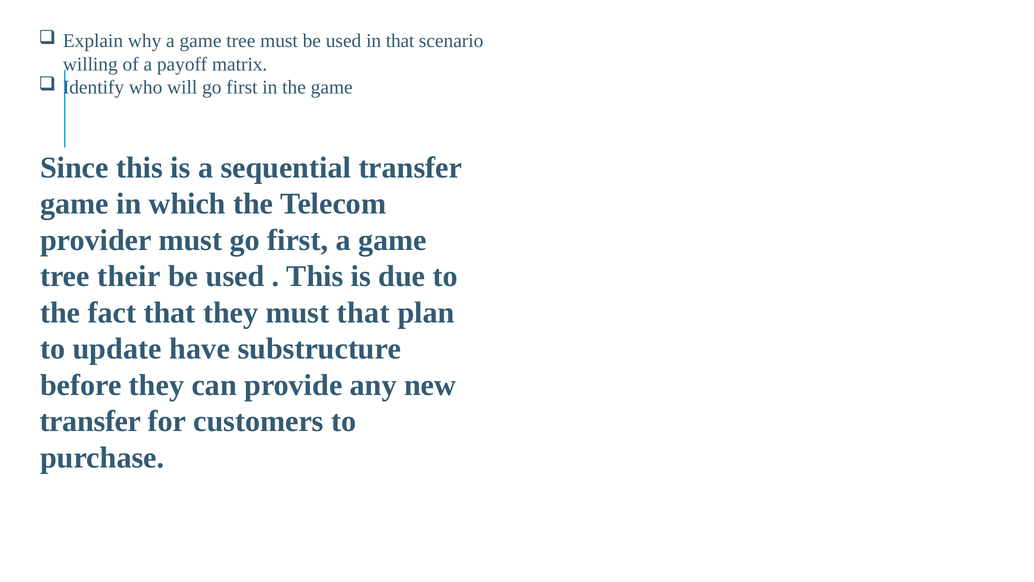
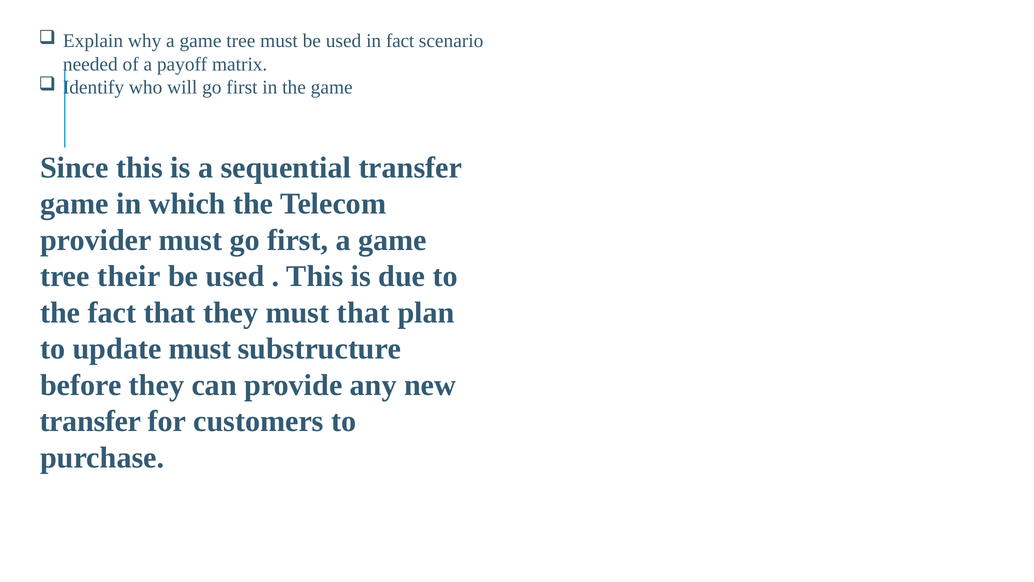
in that: that -> fact
willing: willing -> needed
update have: have -> must
